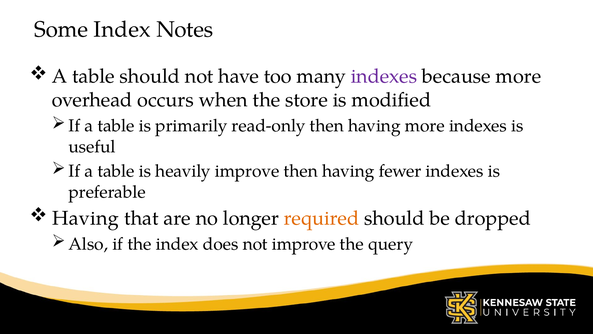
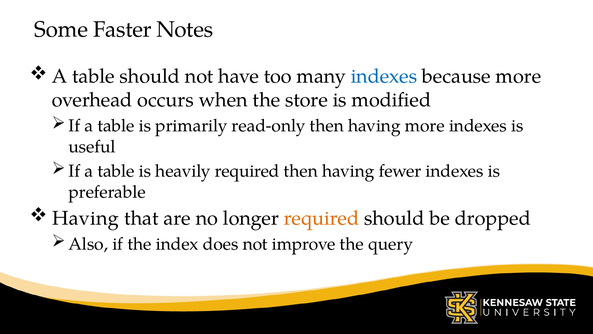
Some Index: Index -> Faster
indexes at (384, 76) colour: purple -> blue
heavily improve: improve -> required
